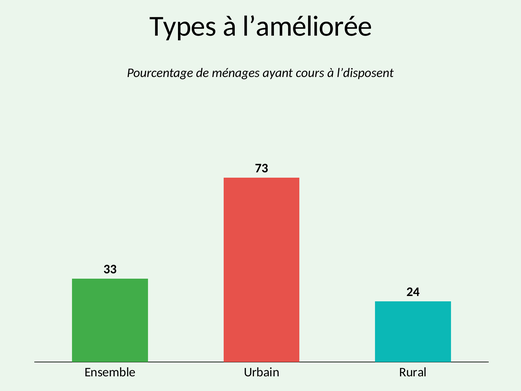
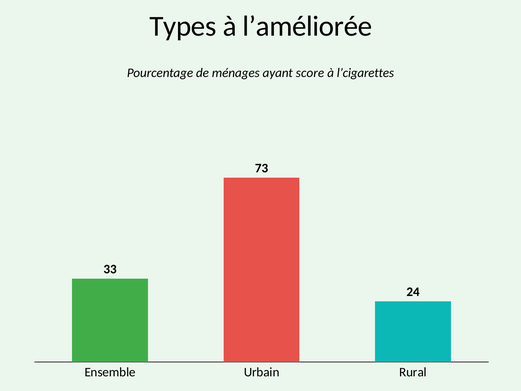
cours: cours -> score
l’disposent: l’disposent -> l’cigarettes
